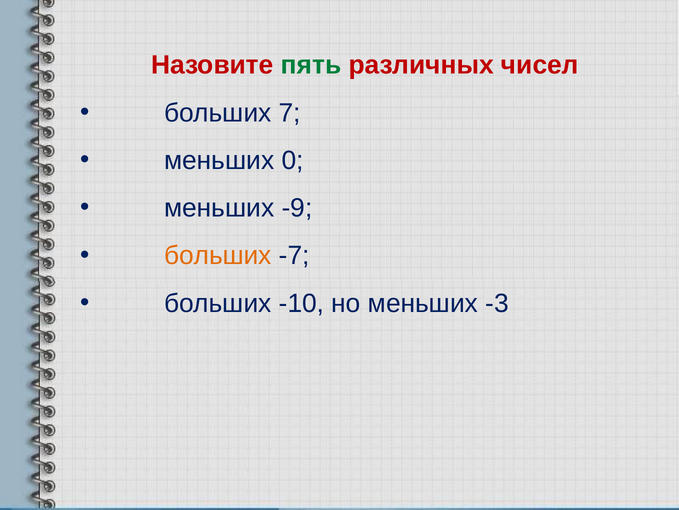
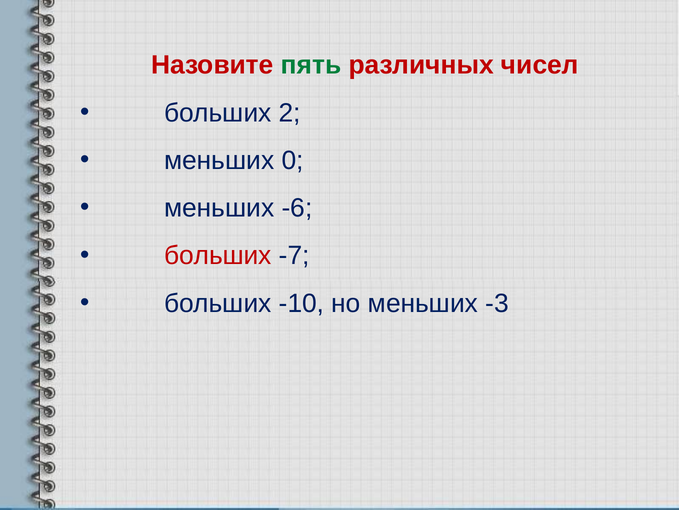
7: 7 -> 2
-9: -9 -> -6
больших at (218, 255) colour: orange -> red
